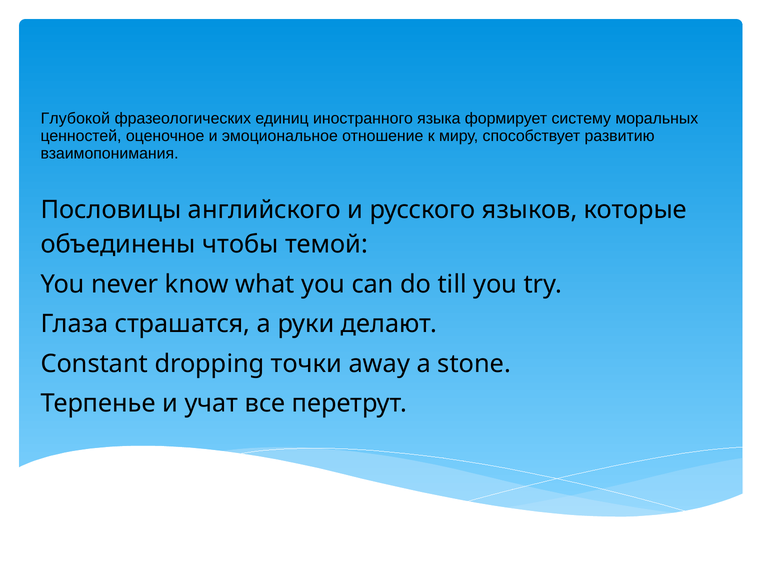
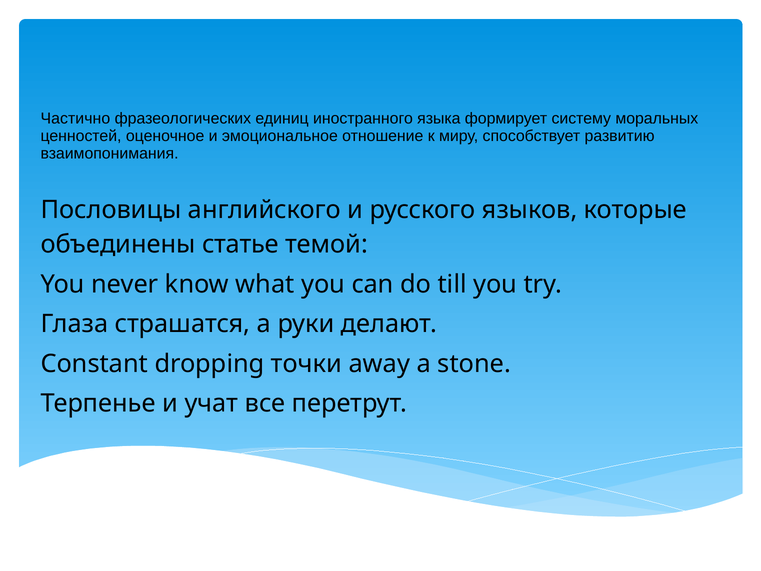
Глубокой: Глубокой -> Частично
чтобы: чтобы -> статье
